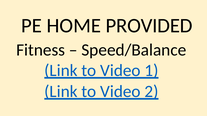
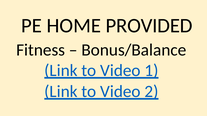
Speed/Balance: Speed/Balance -> Bonus/Balance
